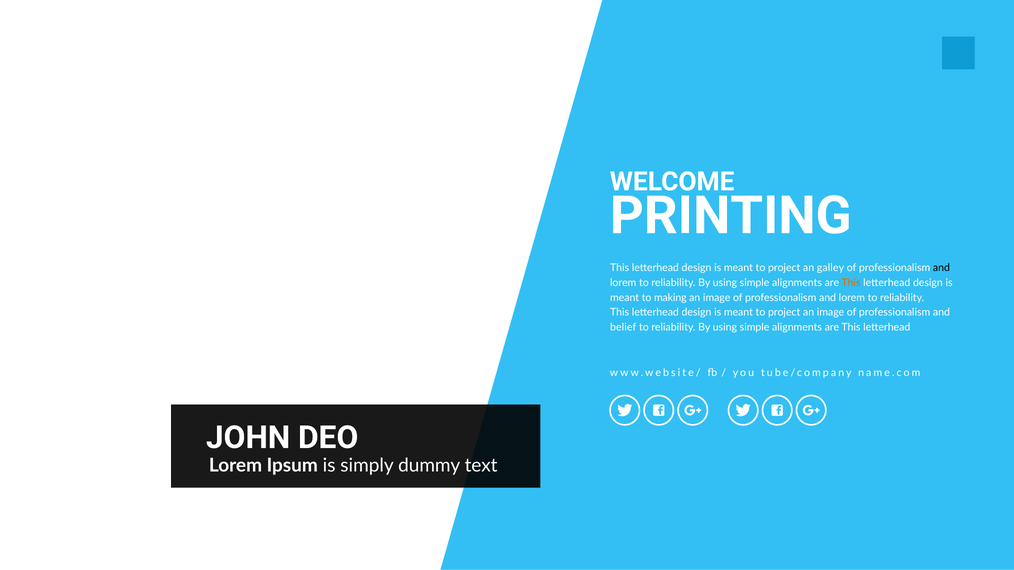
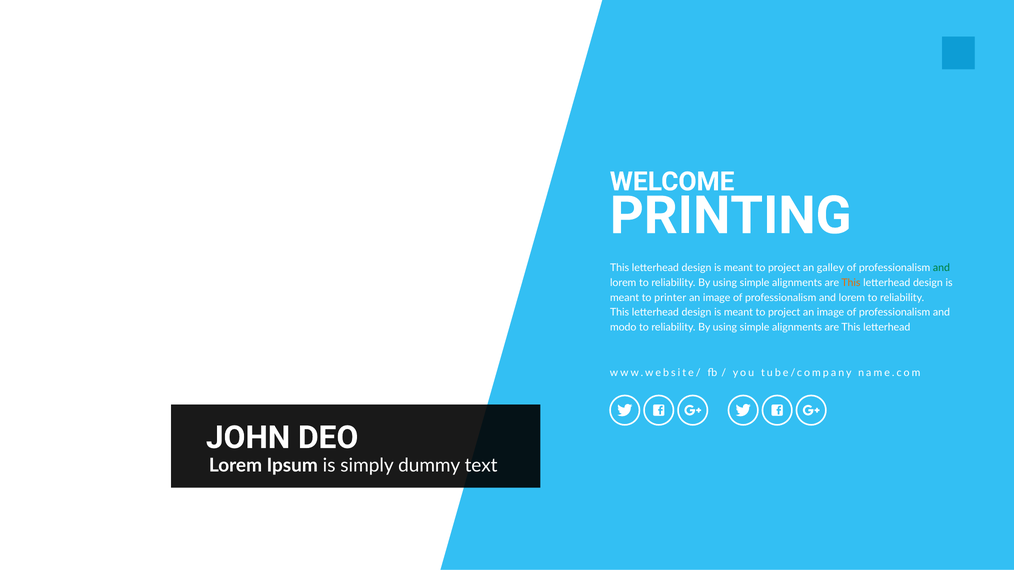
and at (941, 268) colour: black -> green
making: making -> printer
belief: belief -> modo
